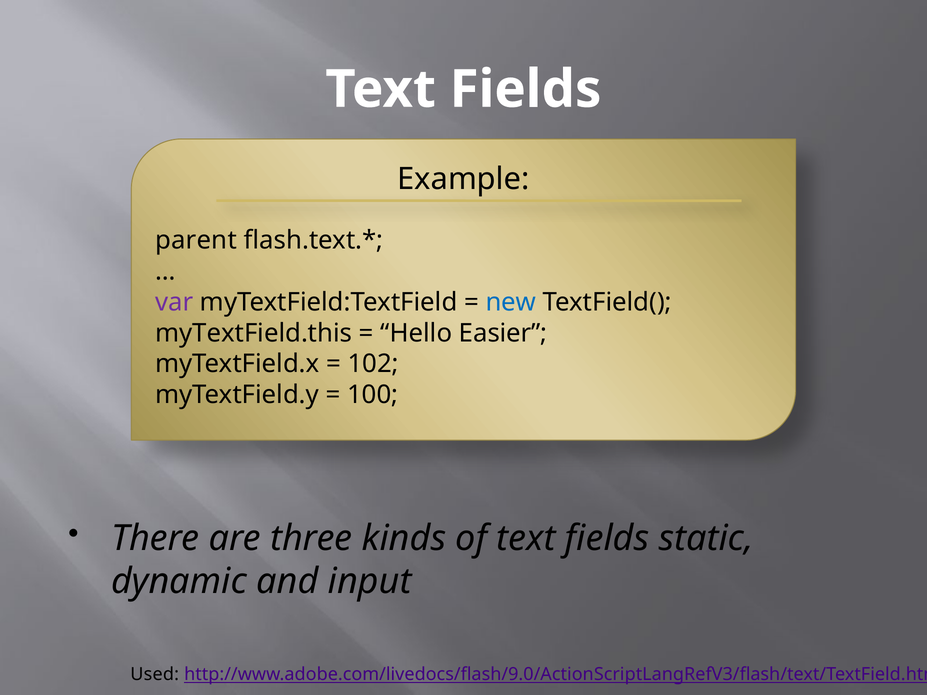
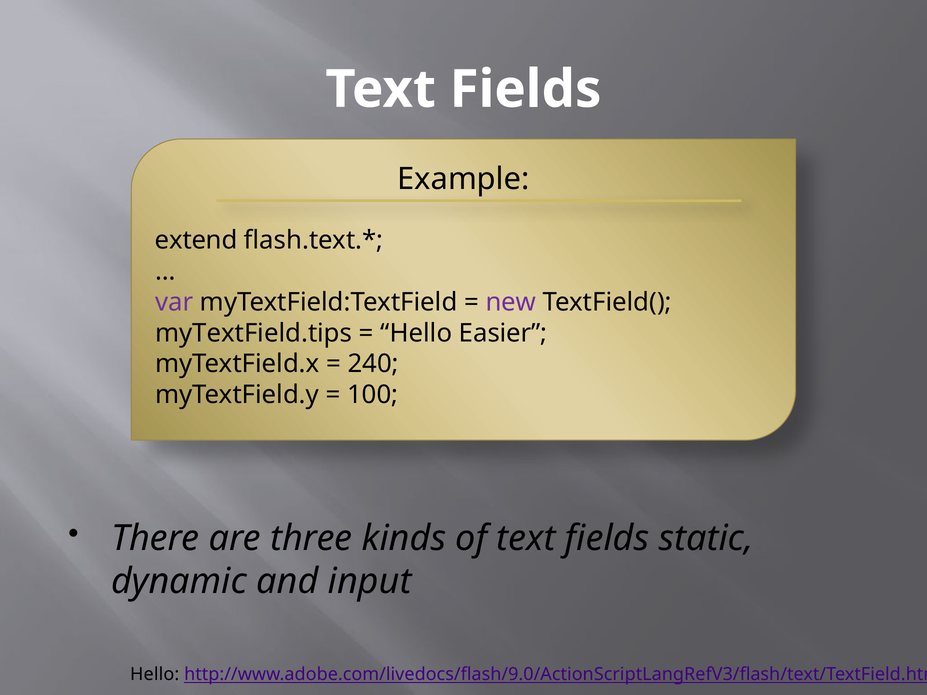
parent: parent -> extend
new colour: blue -> purple
myTextField.this: myTextField.this -> myTextField.tips
102: 102 -> 240
Used at (155, 674): Used -> Hello
